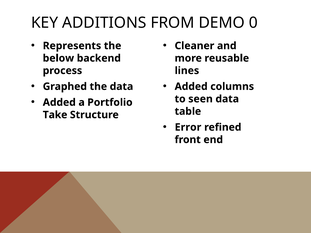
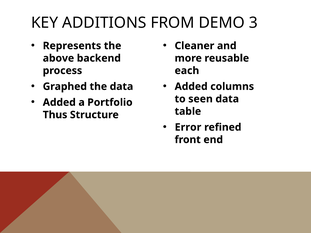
0: 0 -> 3
below: below -> above
lines: lines -> each
Take: Take -> Thus
